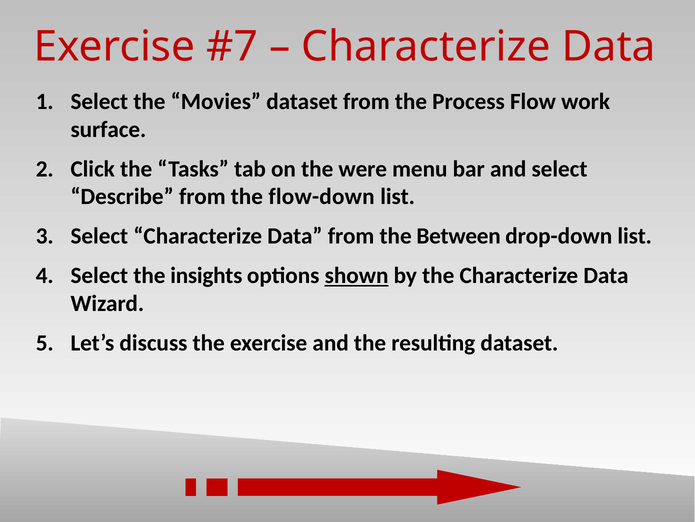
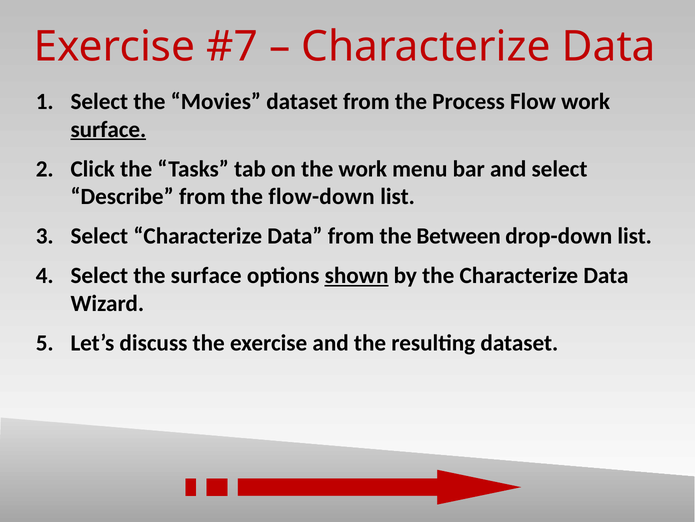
surface at (108, 129) underline: none -> present
the were: were -> work
the insights: insights -> surface
